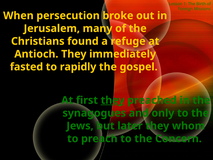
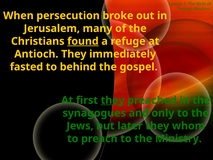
found underline: none -> present
rapidly: rapidly -> behind
Concern: Concern -> Ministry
